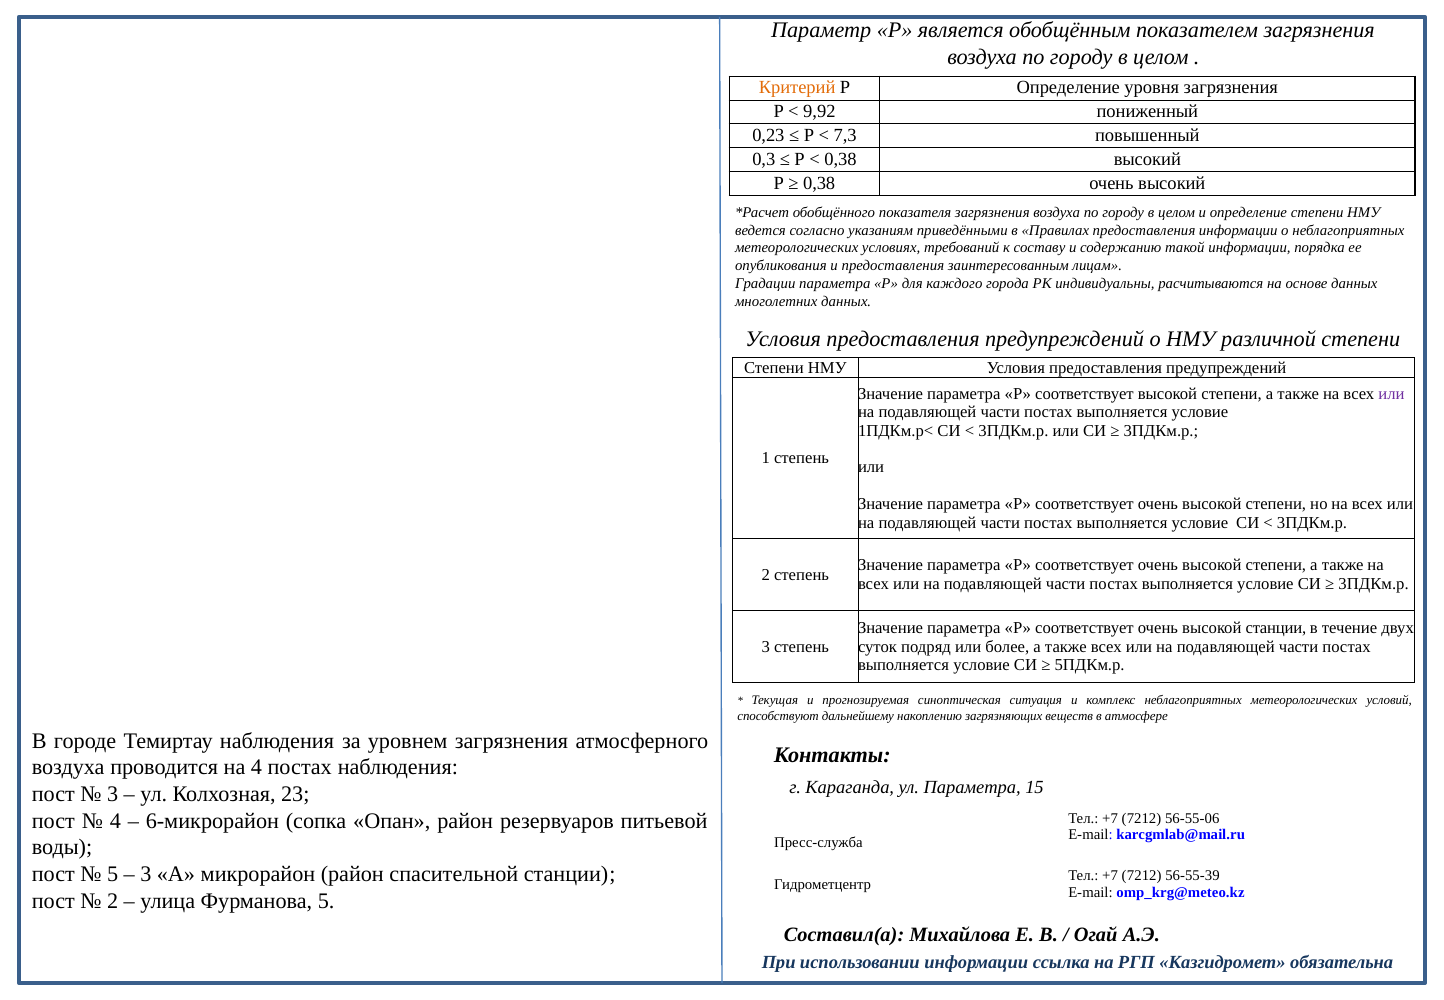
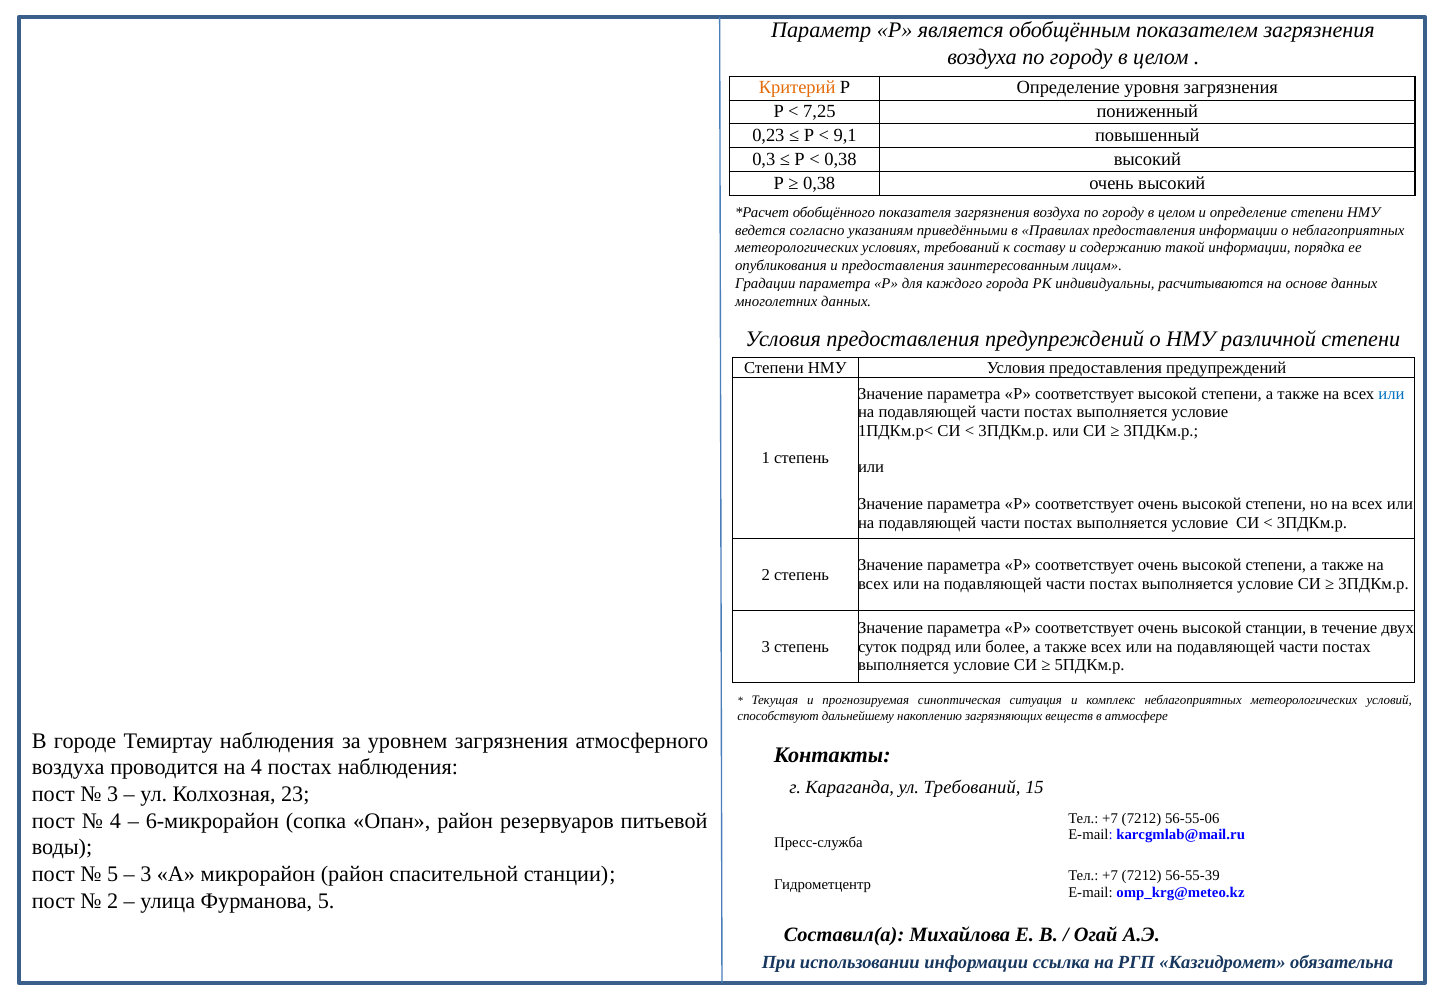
9,92: 9,92 -> 7,25
7,3: 7,3 -> 9,1
или at (1391, 393) colour: purple -> blue
ул Параметра: Параметра -> Требований
